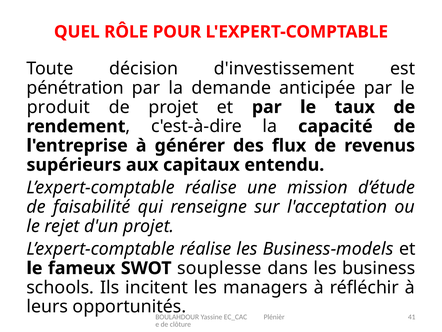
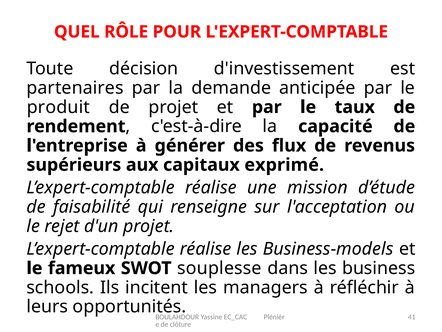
pénétration: pénétration -> partenaires
entendu: entendu -> exprimé
